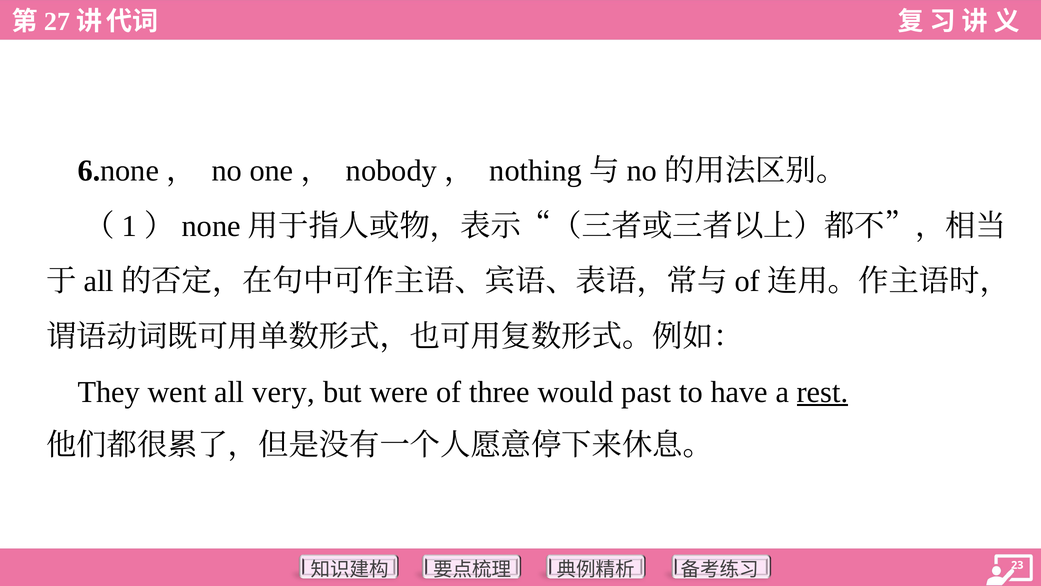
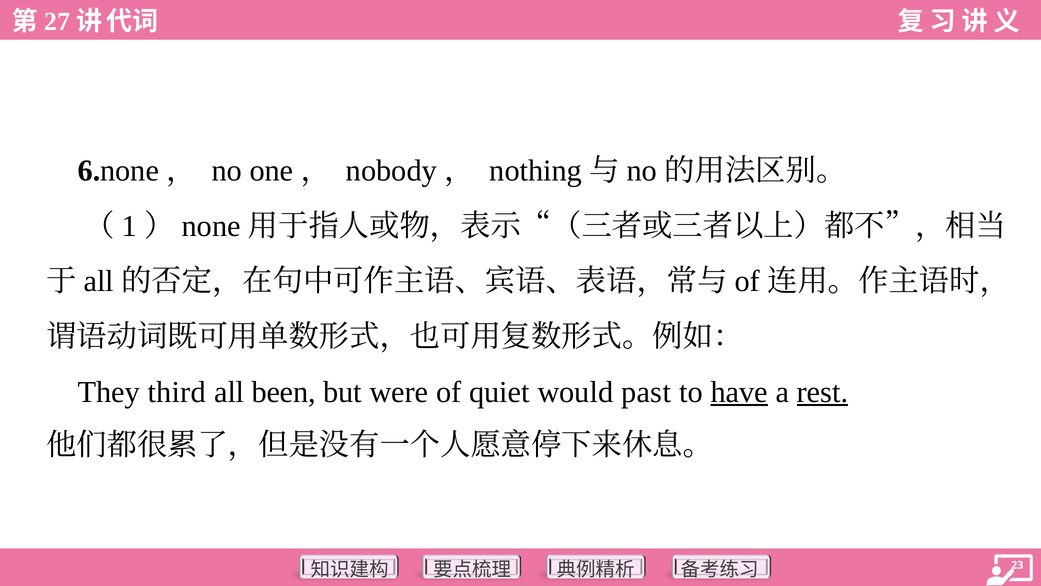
went: went -> third
very: very -> been
three: three -> quiet
have underline: none -> present
